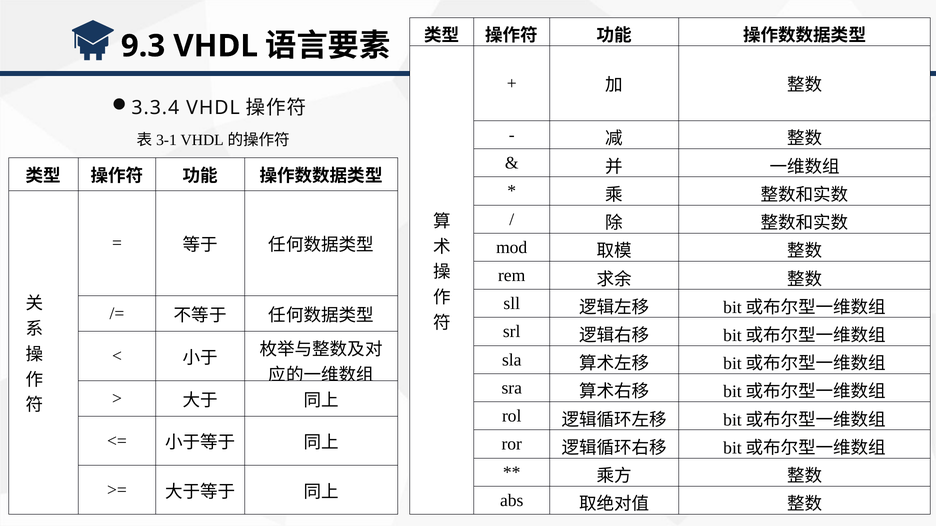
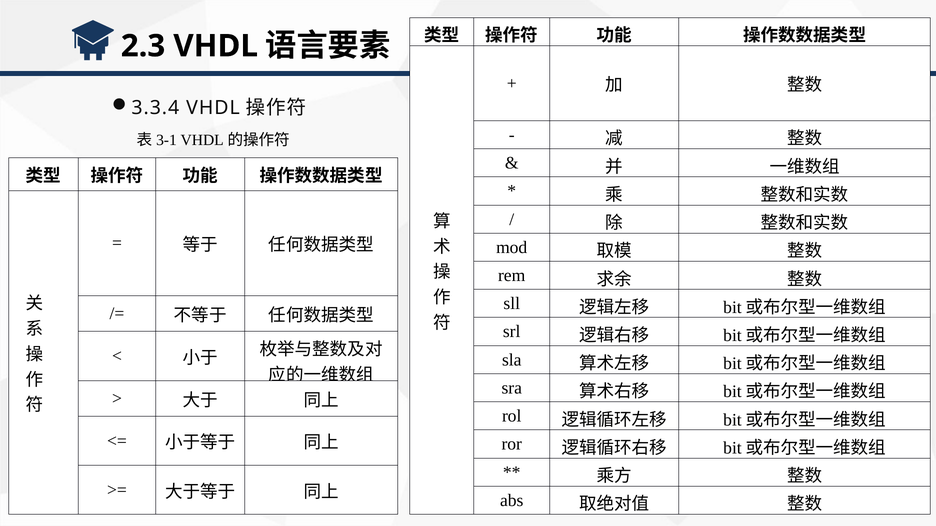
9.3: 9.3 -> 2.3
